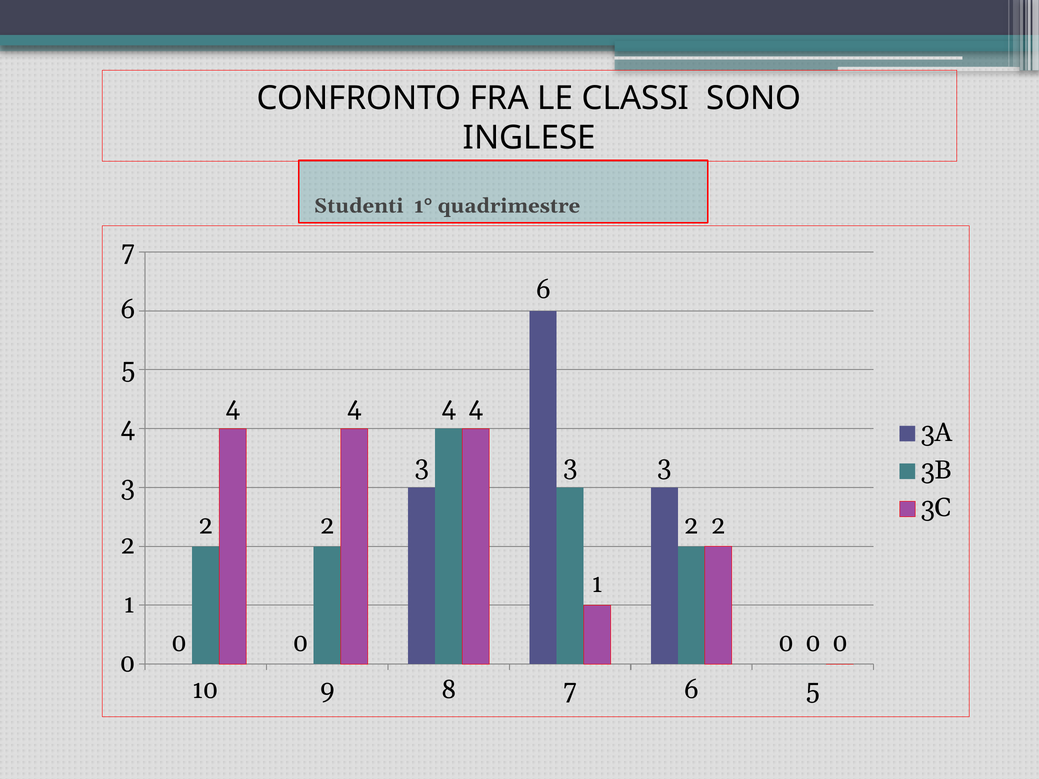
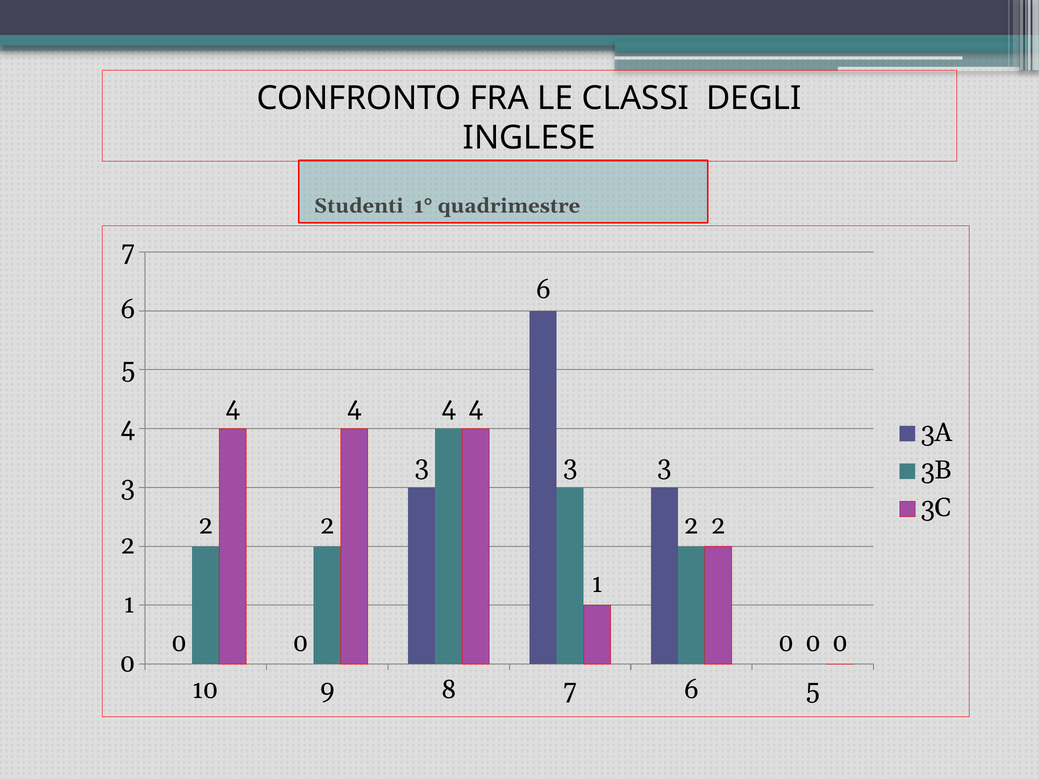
SONO: SONO -> DEGLI
